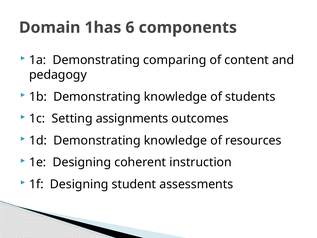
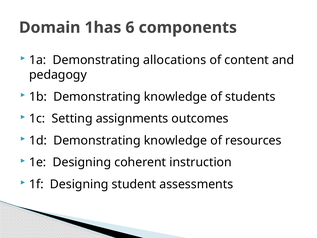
comparing: comparing -> allocations
